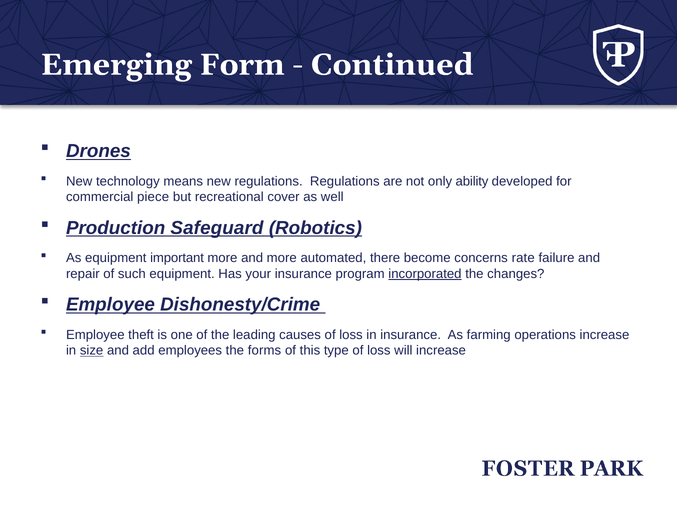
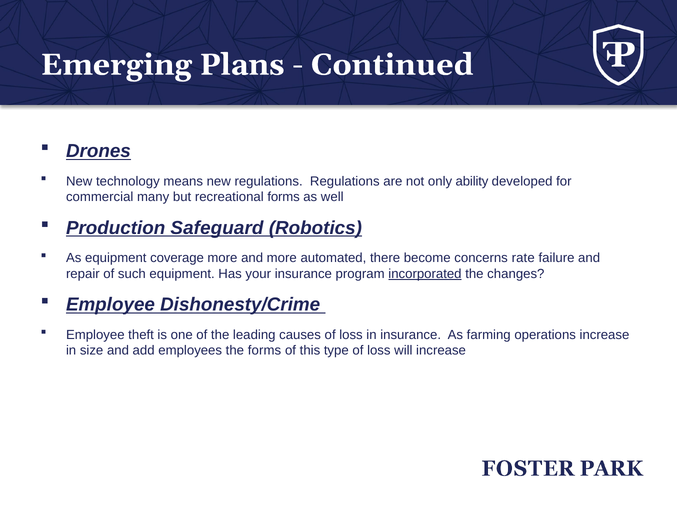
Form: Form -> Plans
piece: piece -> many
recreational cover: cover -> forms
important: important -> coverage
size underline: present -> none
